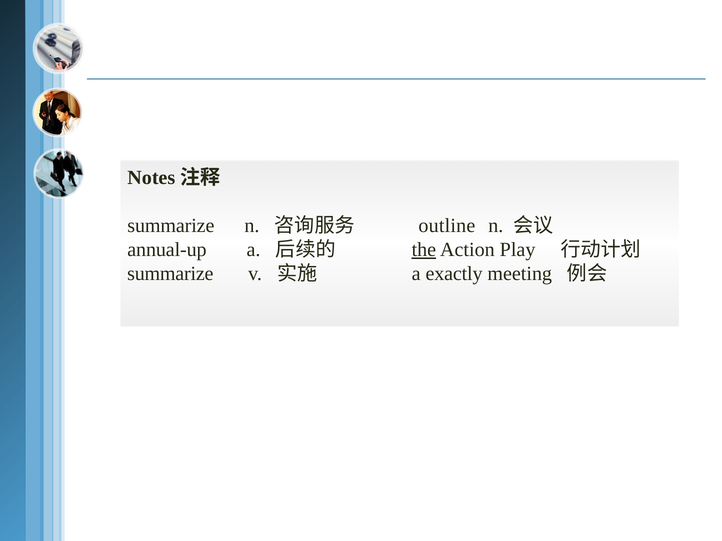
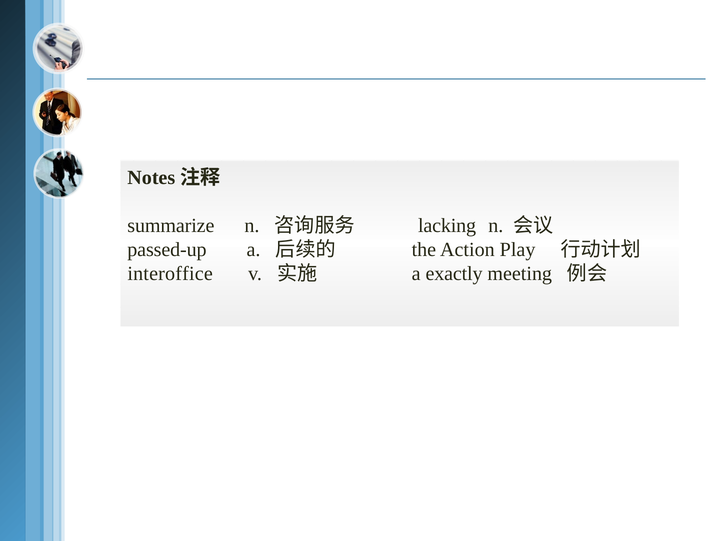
outline: outline -> lacking
annual-up: annual-up -> passed-up
the underline: present -> none
summarize at (170, 274): summarize -> interoffice
